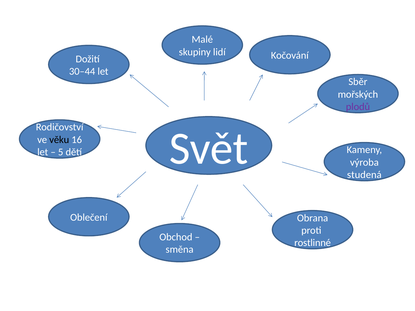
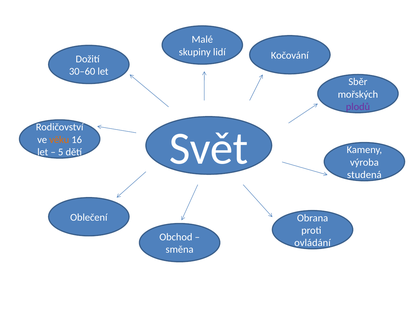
30–44: 30–44 -> 30–60
věku colour: black -> orange
rostlinné: rostlinné -> ovládání
